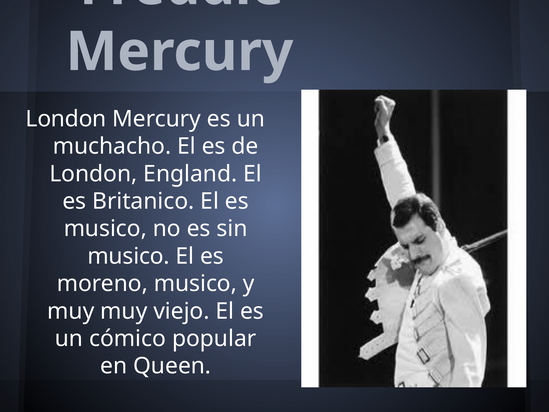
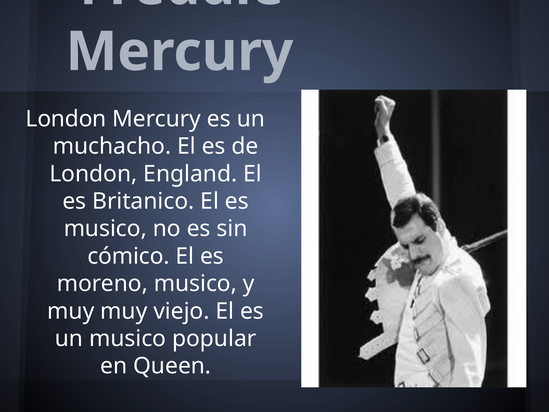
musico at (129, 256): musico -> cómico
un cómico: cómico -> musico
